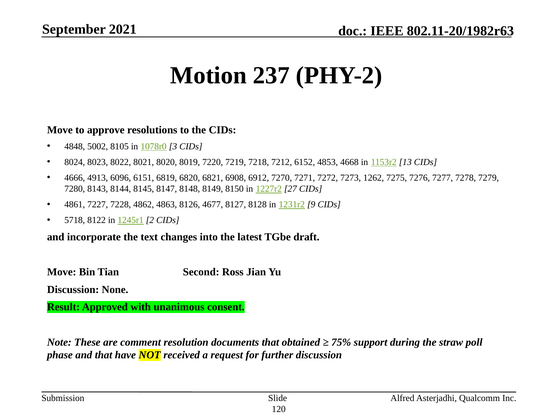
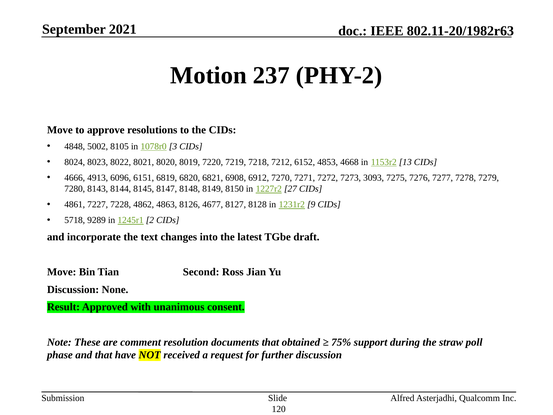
1262: 1262 -> 3093
8122: 8122 -> 9289
